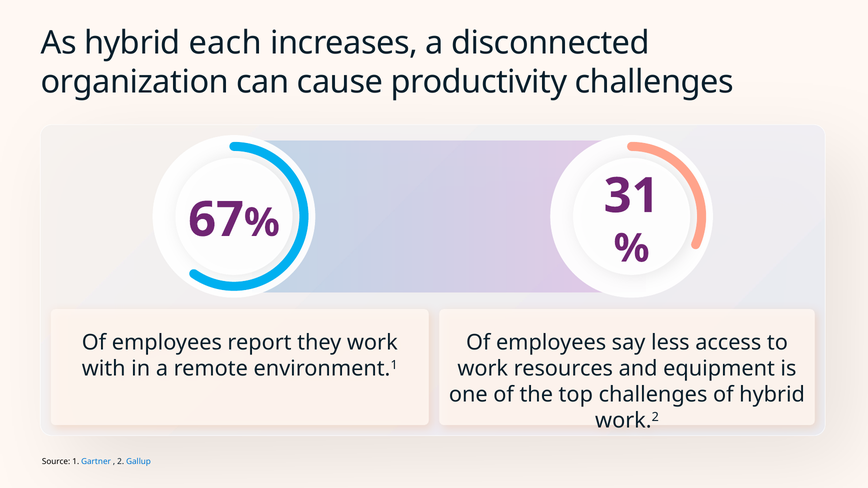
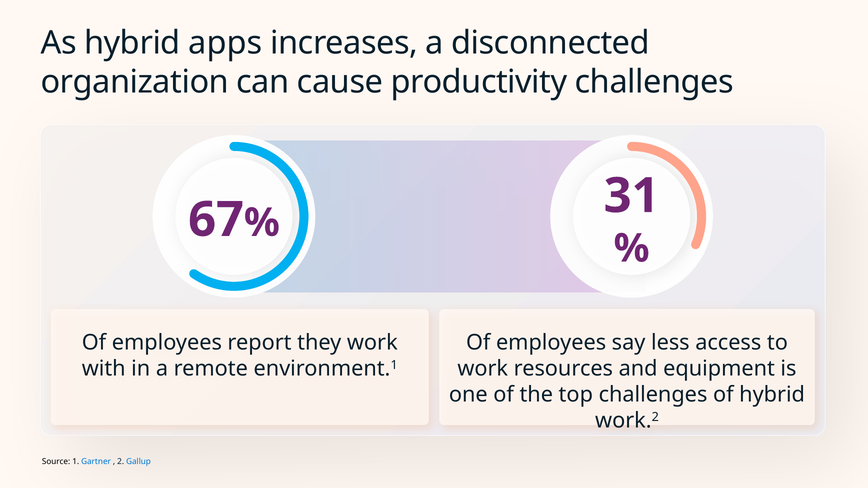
each: each -> apps
